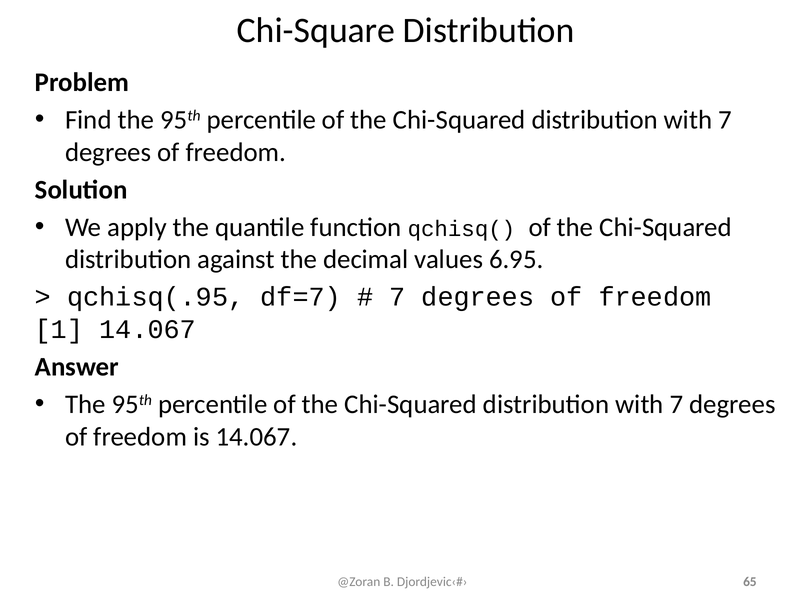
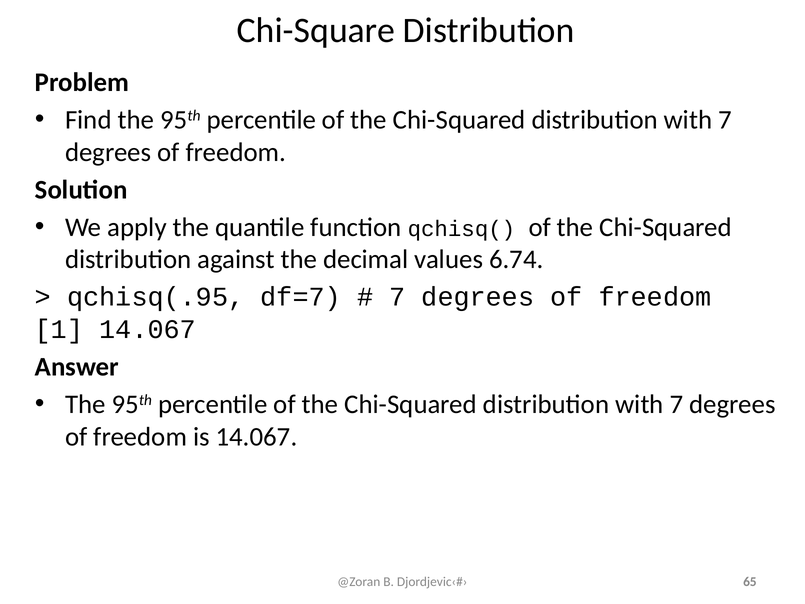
6.95: 6.95 -> 6.74
